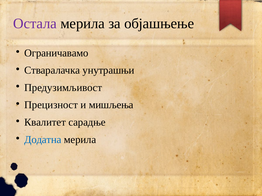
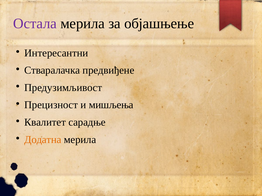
Ограничавамо: Ограничавамо -> Интересантни
унутрашњи: унутрашњи -> предвиђене
Додатна colour: blue -> orange
